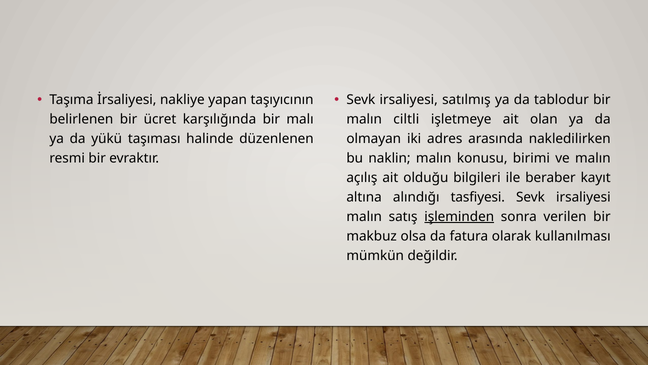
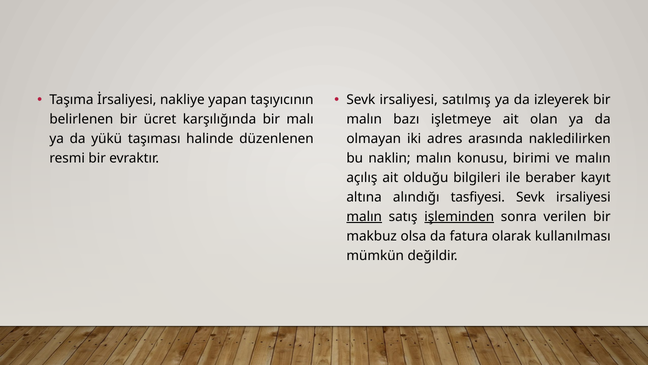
tablodur: tablodur -> izleyerek
ciltli: ciltli -> bazı
malın at (364, 216) underline: none -> present
